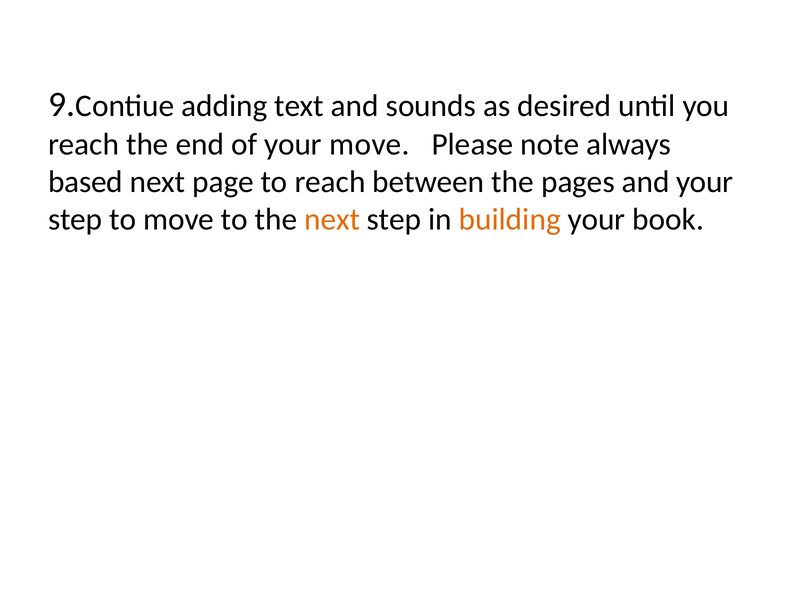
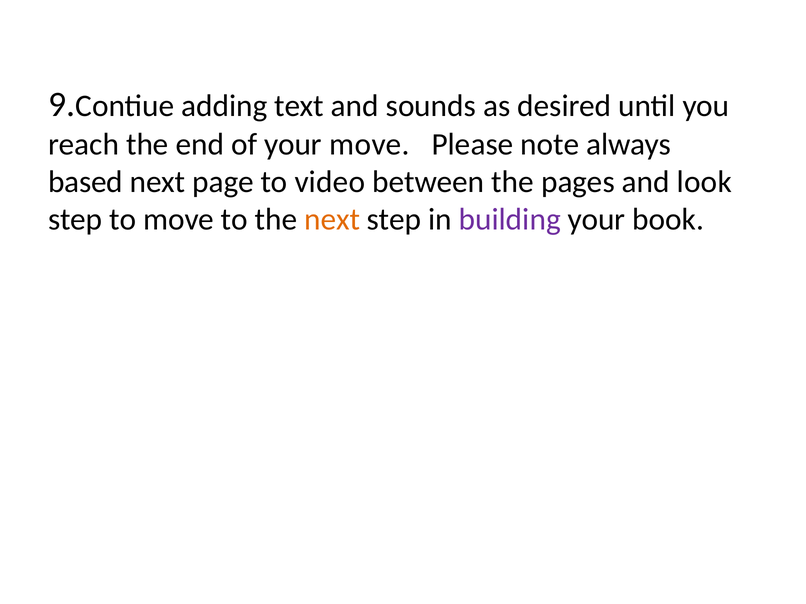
to reach: reach -> video
and your: your -> look
building colour: orange -> purple
